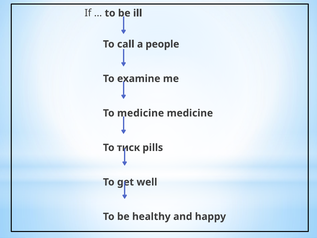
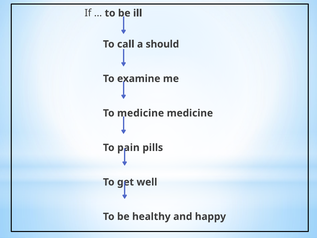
people: people -> should
тиск: тиск -> pain
